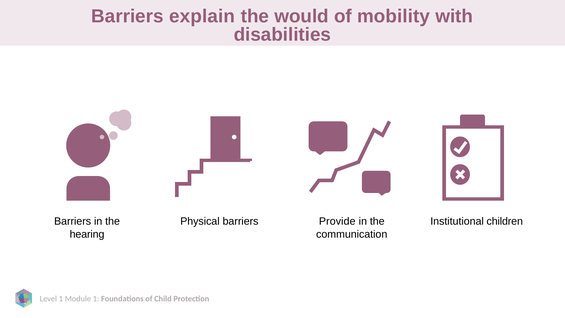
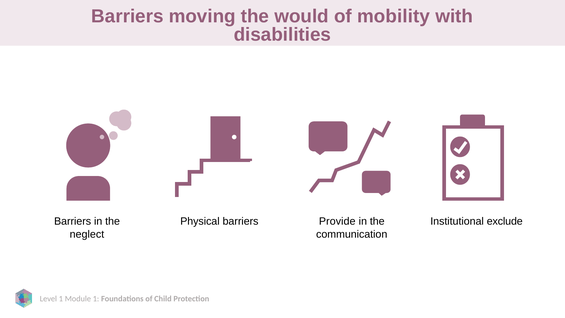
explain: explain -> moving
children: children -> exclude
hearing: hearing -> neglect
